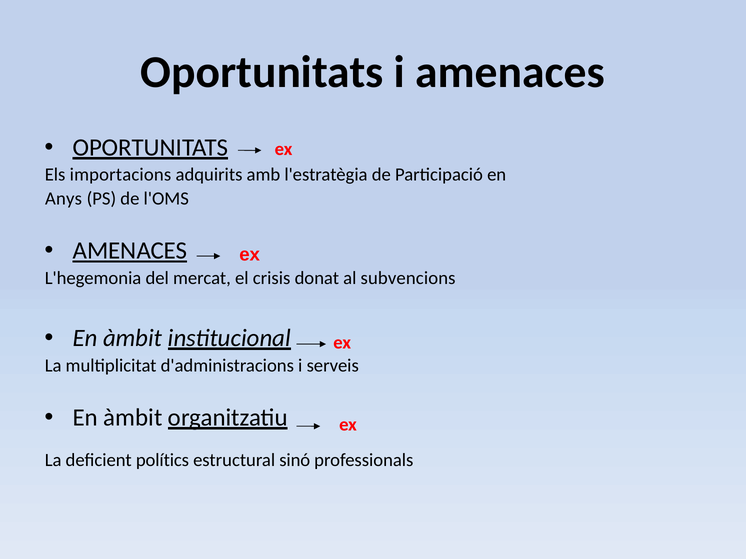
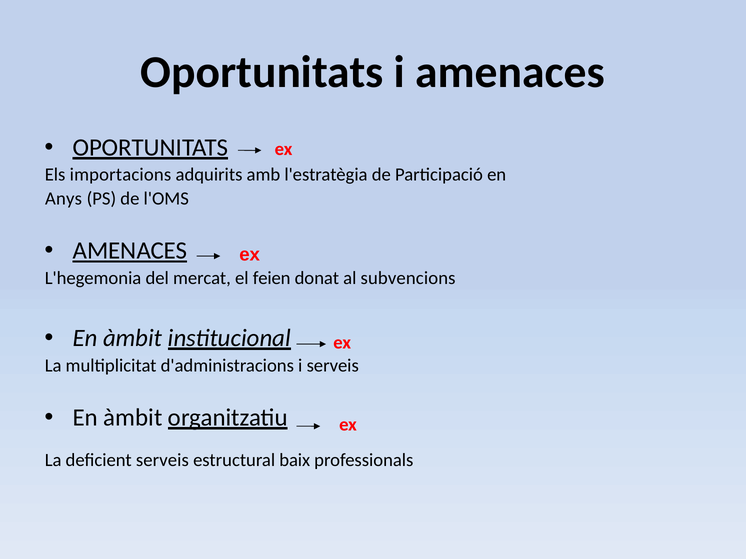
crisis: crisis -> feien
deficient polítics: polítics -> serveis
sinó: sinó -> baix
